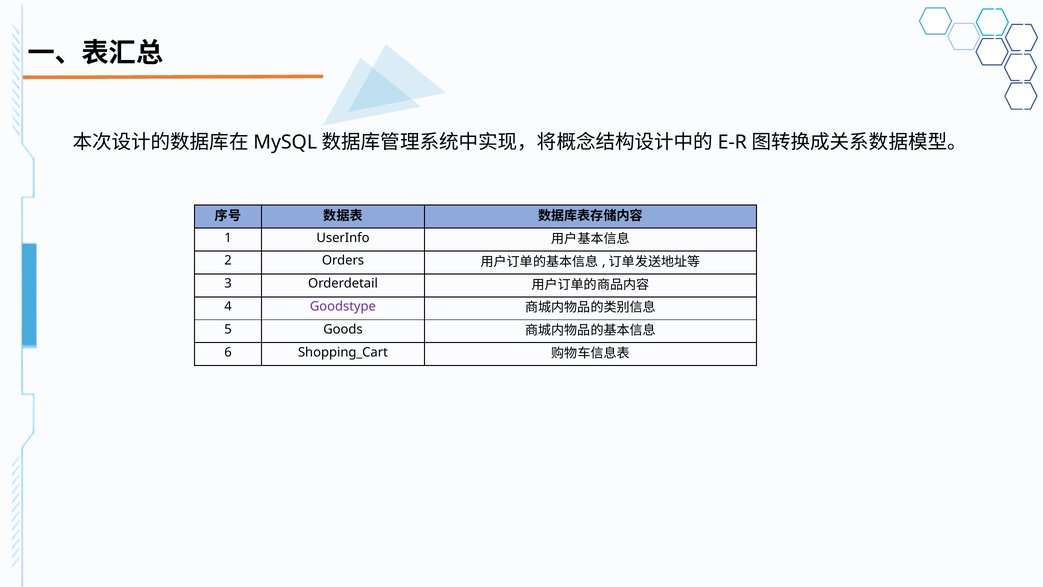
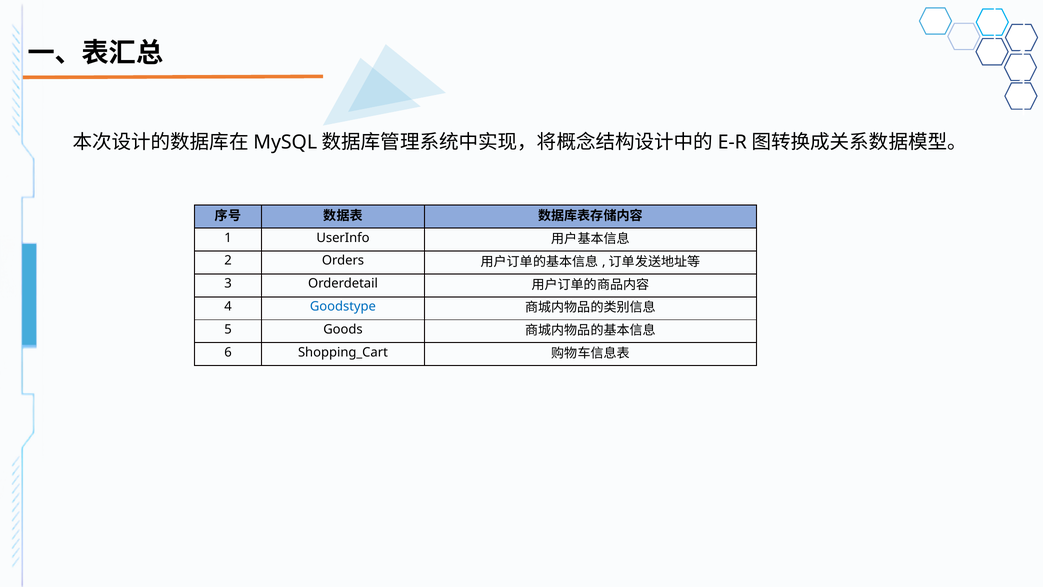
Goodstype colour: purple -> blue
